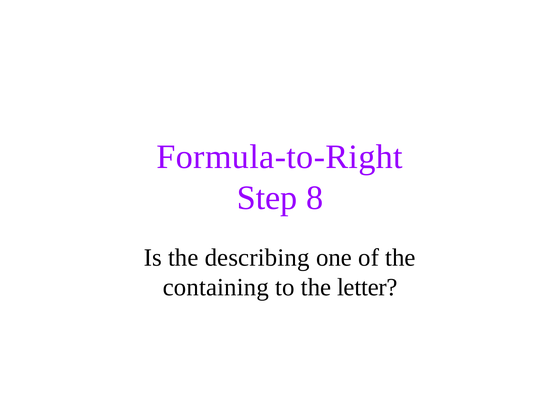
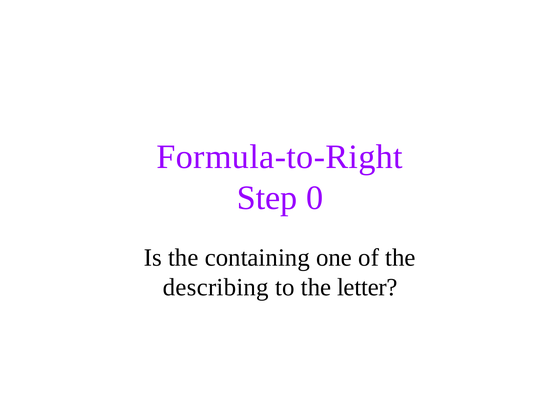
8: 8 -> 0
describing: describing -> containing
containing: containing -> describing
